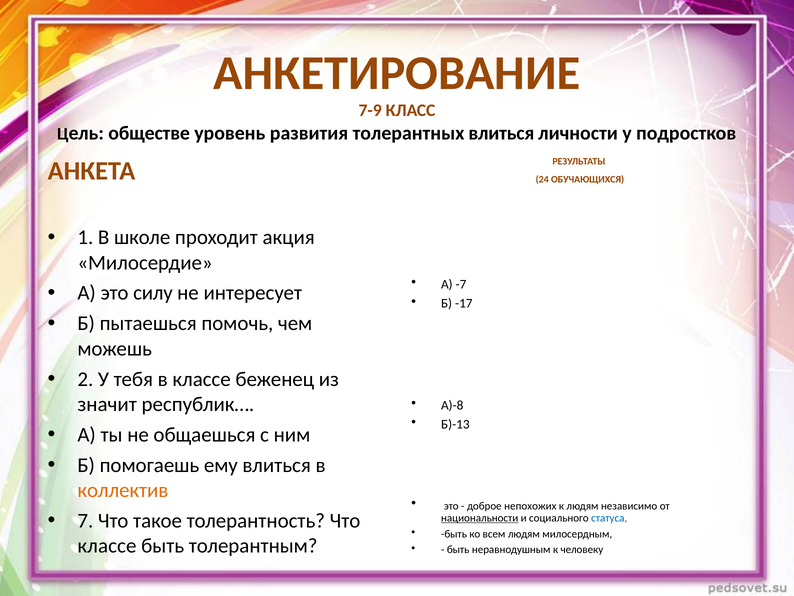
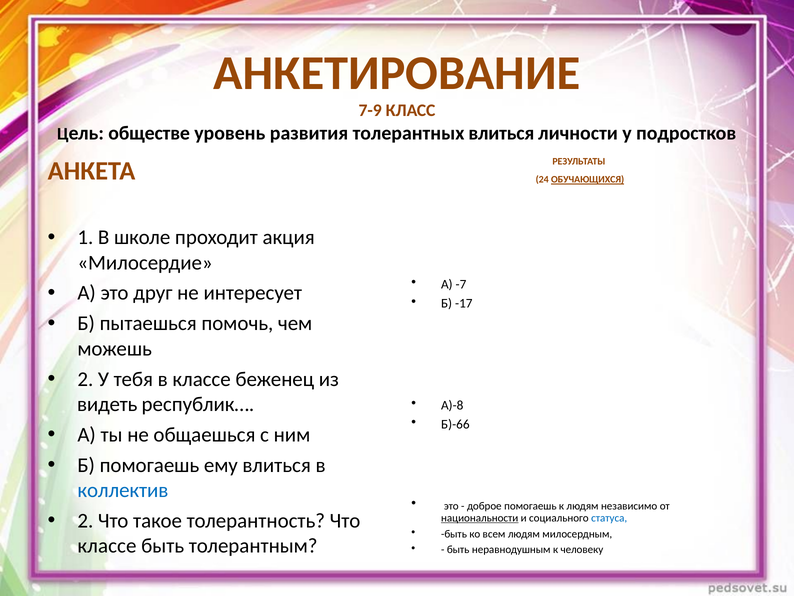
ОБУЧАЮЩИХСЯ underline: none -> present
силу: силу -> друг
значит: значит -> видеть
Б)-13: Б)-13 -> Б)-66
коллектив colour: orange -> blue
доброе непохожих: непохожих -> помогаешь
7 at (85, 520): 7 -> 2
